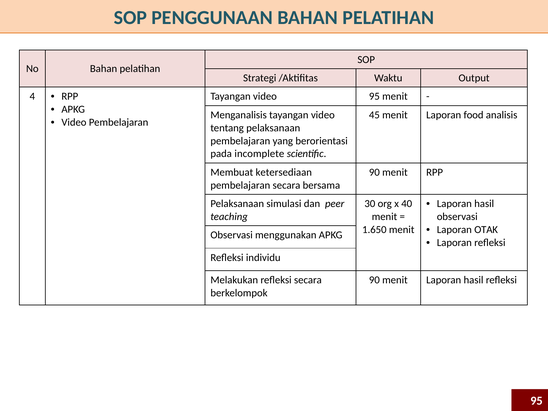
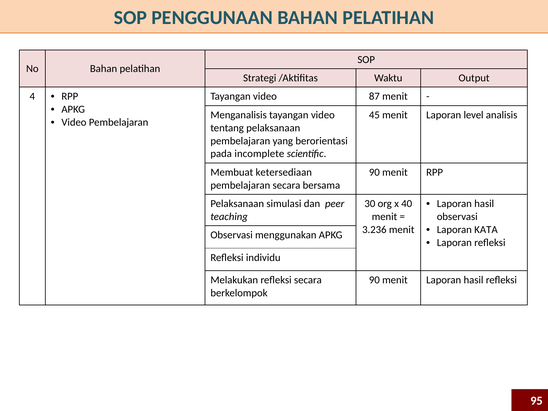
video 95: 95 -> 87
food: food -> level
OTAK: OTAK -> KATA
1.650: 1.650 -> 3.236
